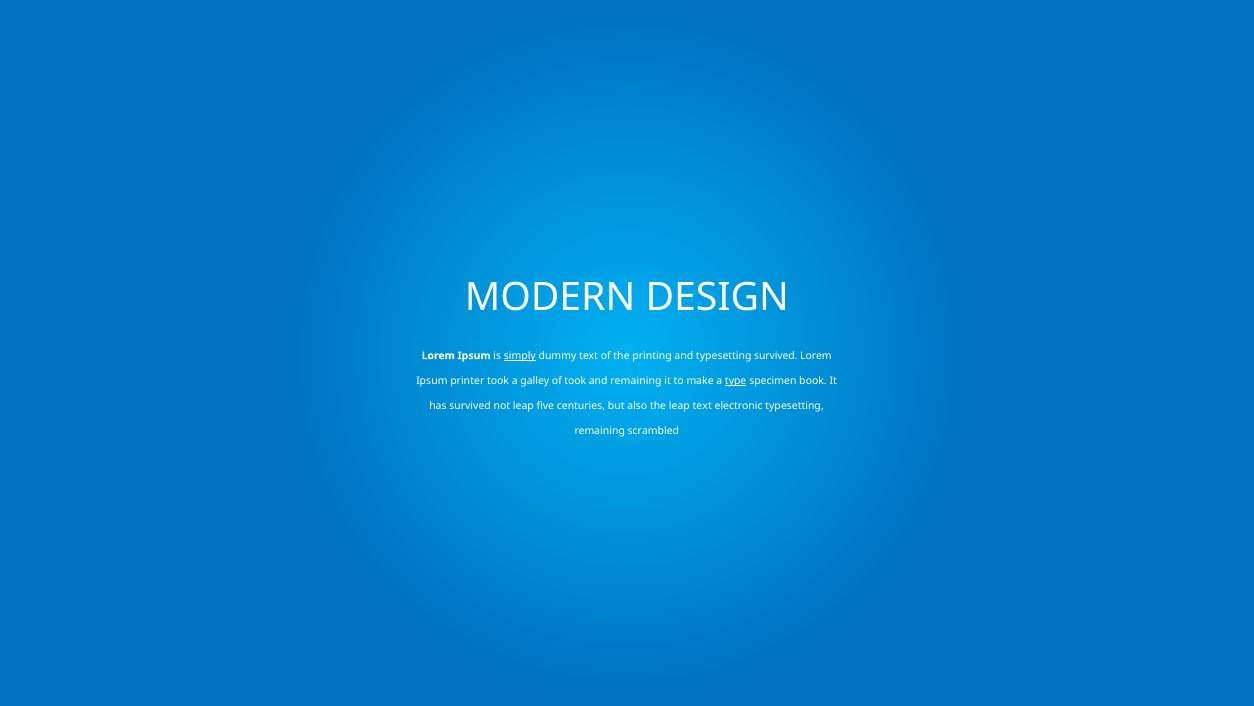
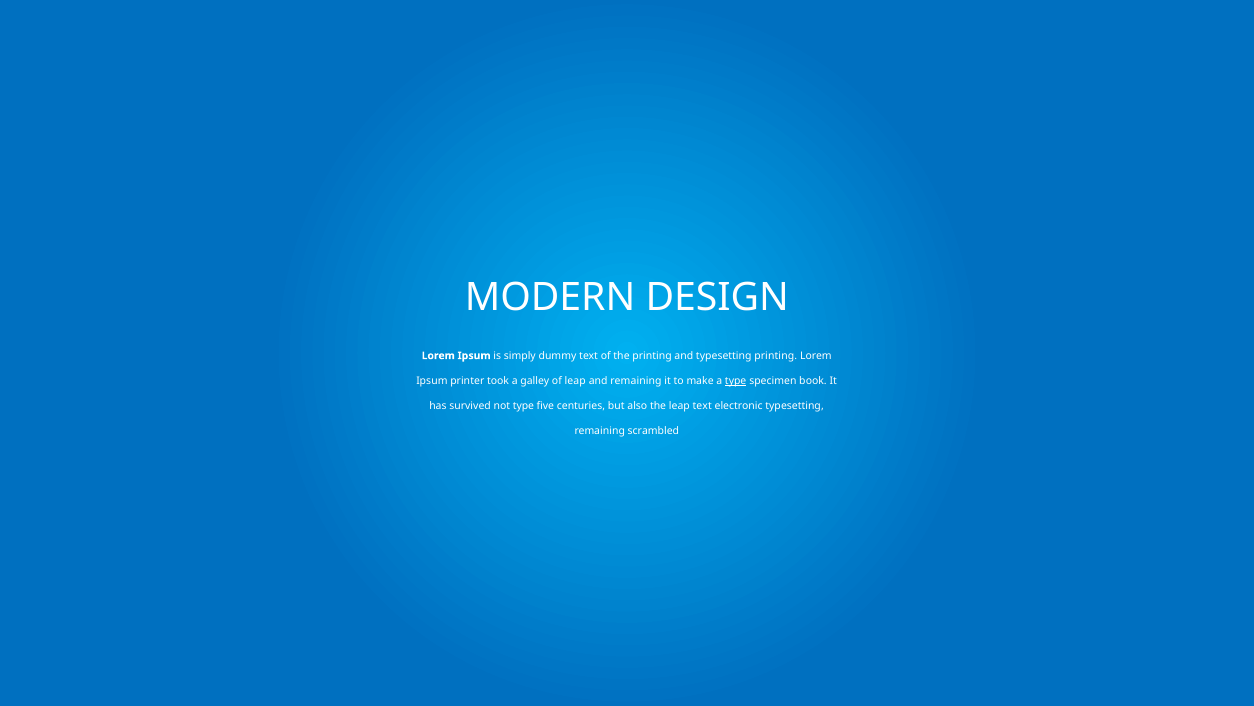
simply underline: present -> none
typesetting survived: survived -> printing
of took: took -> leap
not leap: leap -> type
